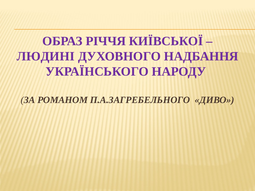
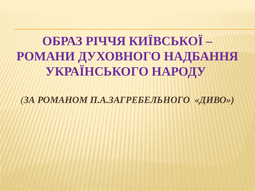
ЛЮДИНІ: ЛЮДИНІ -> РОМАНИ
